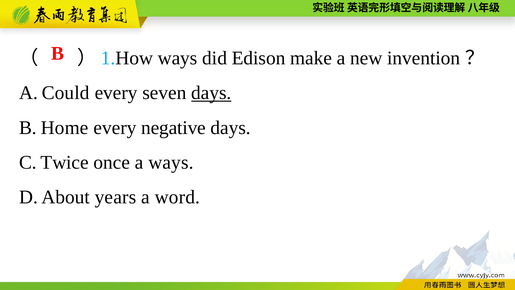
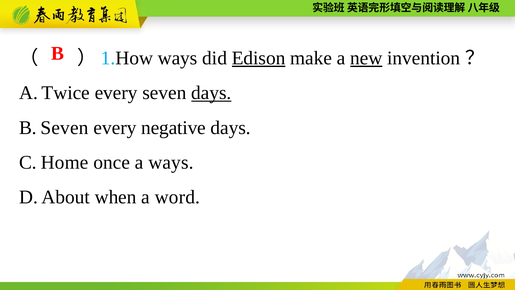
Edison underline: none -> present
new underline: none -> present
Could: Could -> Twice
B Home: Home -> Seven
Twice: Twice -> Home
years: years -> when
